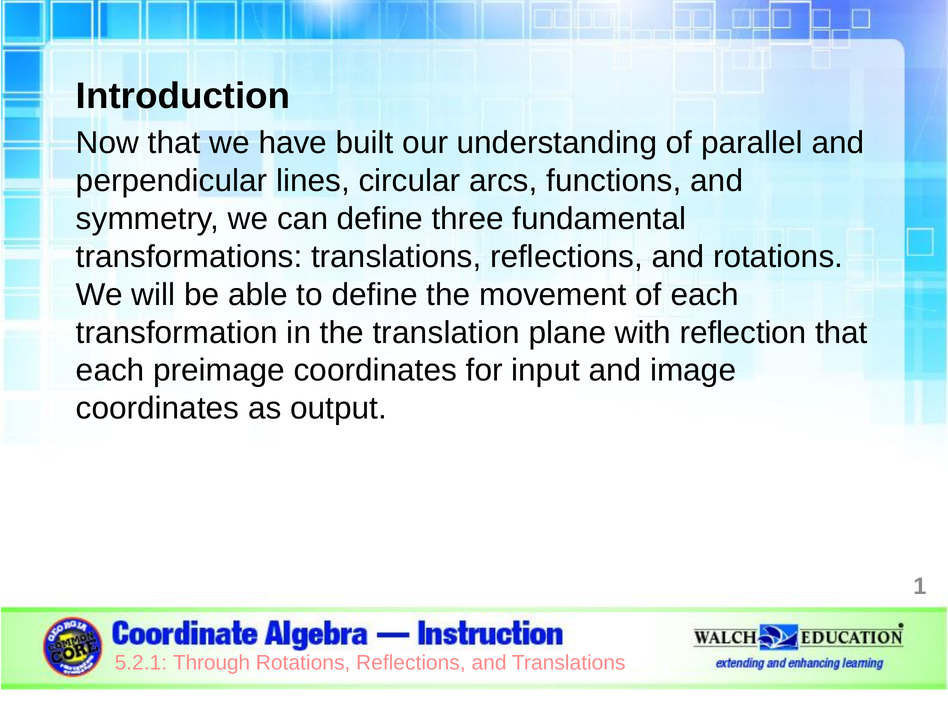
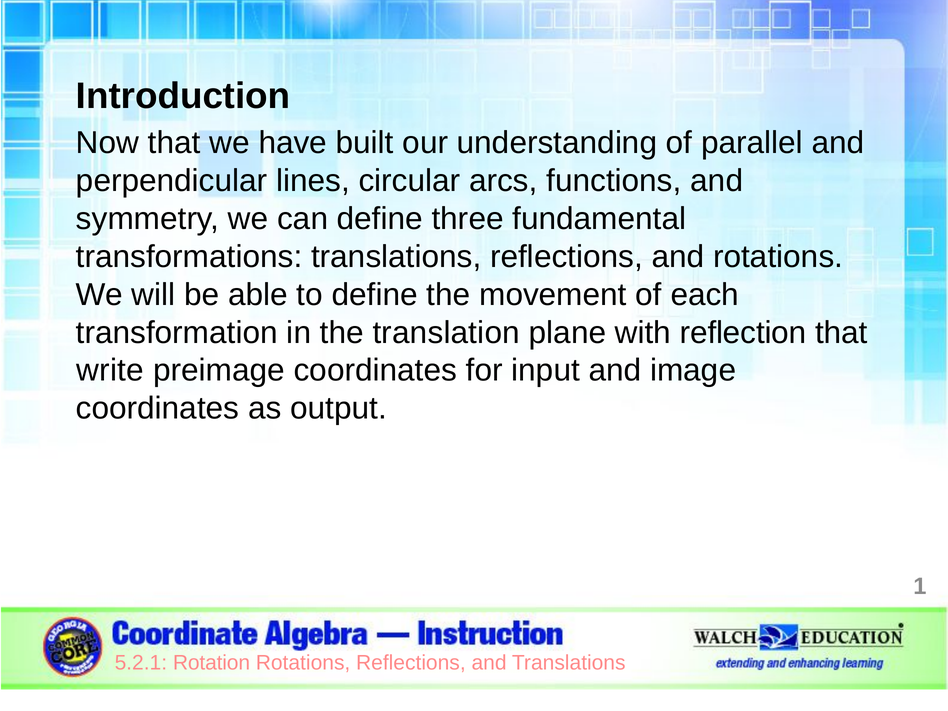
each at (110, 371): each -> write
Through: Through -> Rotation
